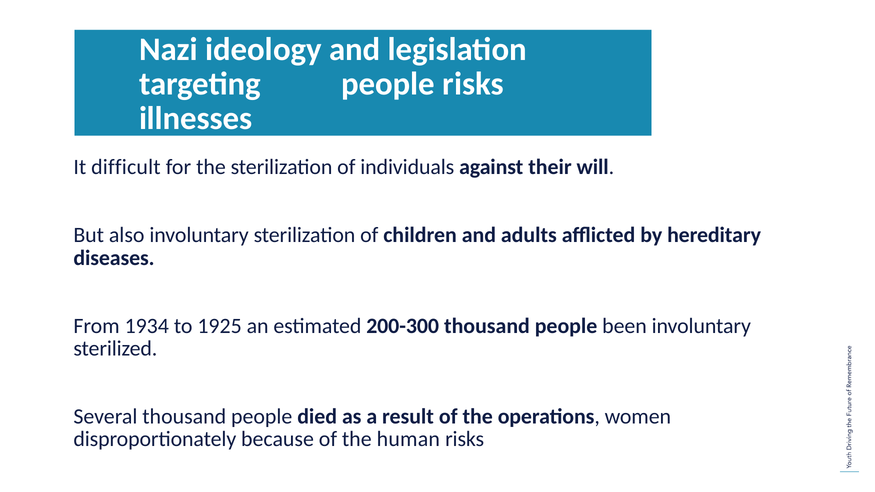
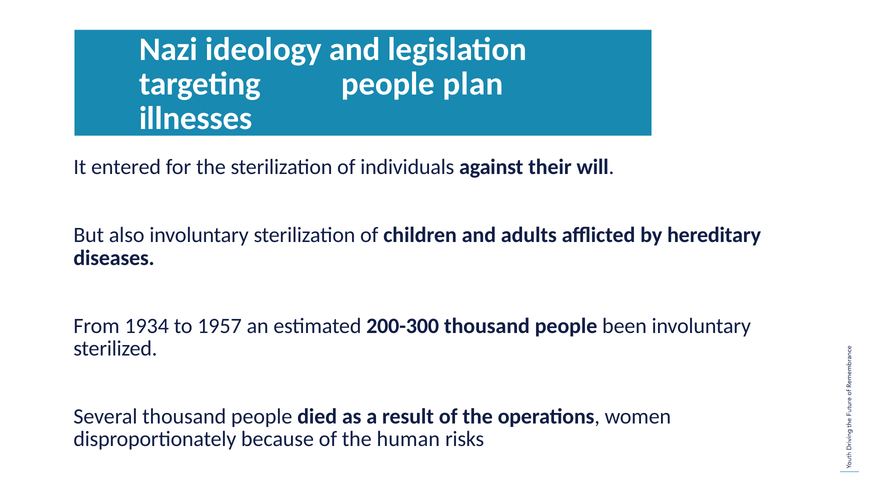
people risks: risks -> plan
difficult: difficult -> entered
1925: 1925 -> 1957
